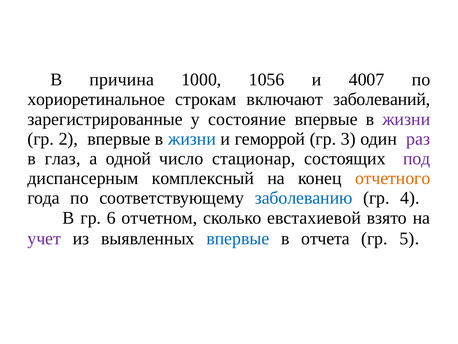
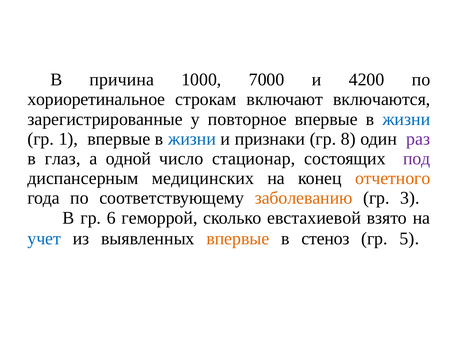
1056: 1056 -> 7000
4007: 4007 -> 4200
заболеваний: заболеваний -> включаются
состояние: состояние -> повторное
жизни at (406, 119) colour: purple -> blue
2: 2 -> 1
геморрой: геморрой -> признаки
3: 3 -> 8
комплексный: комплексный -> медицинских
заболеванию colour: blue -> orange
4: 4 -> 3
отчетном: отчетном -> геморрой
учет colour: purple -> blue
впервые at (238, 238) colour: blue -> orange
отчета: отчета -> стеноз
